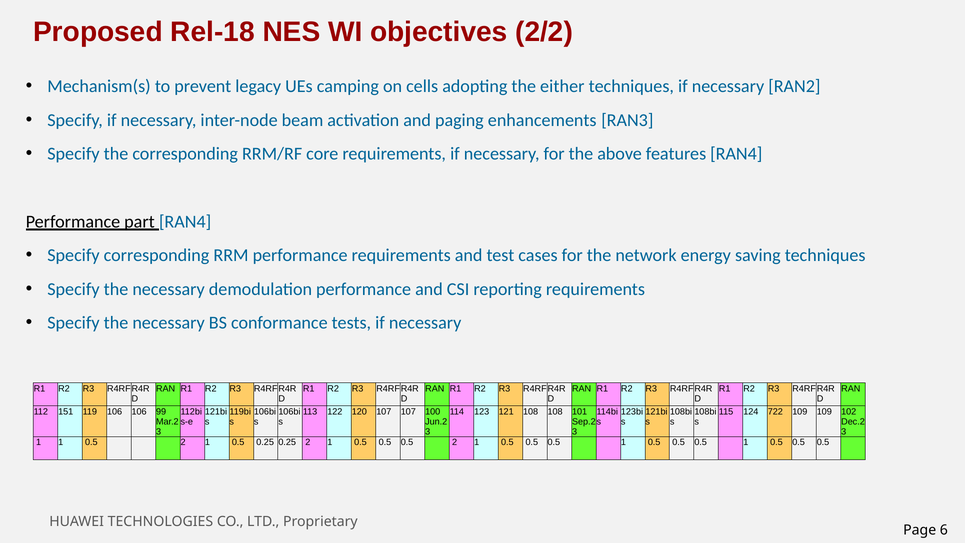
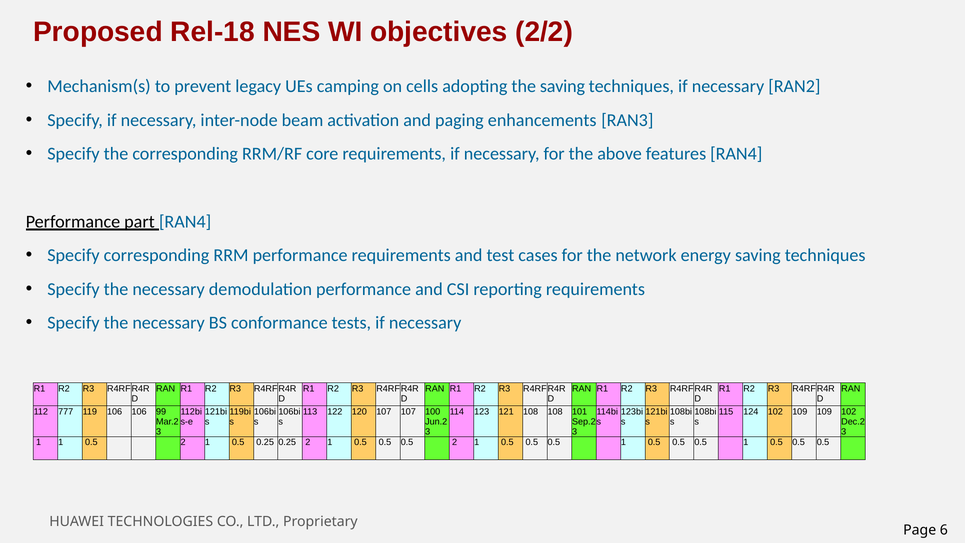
the either: either -> saving
151: 151 -> 777
124 722: 722 -> 102
